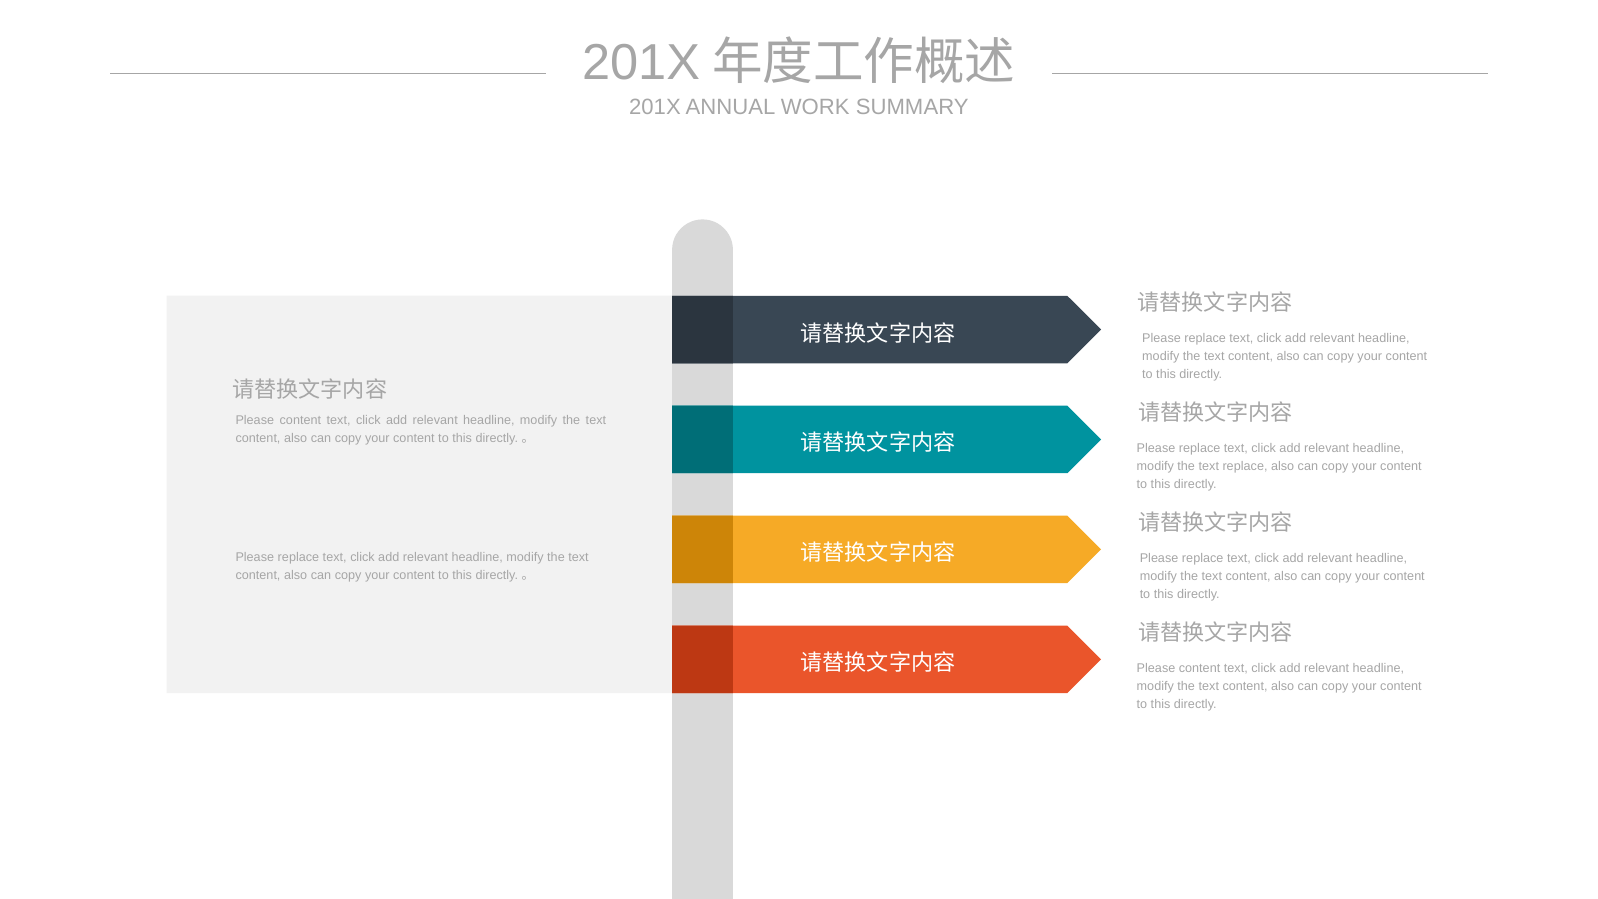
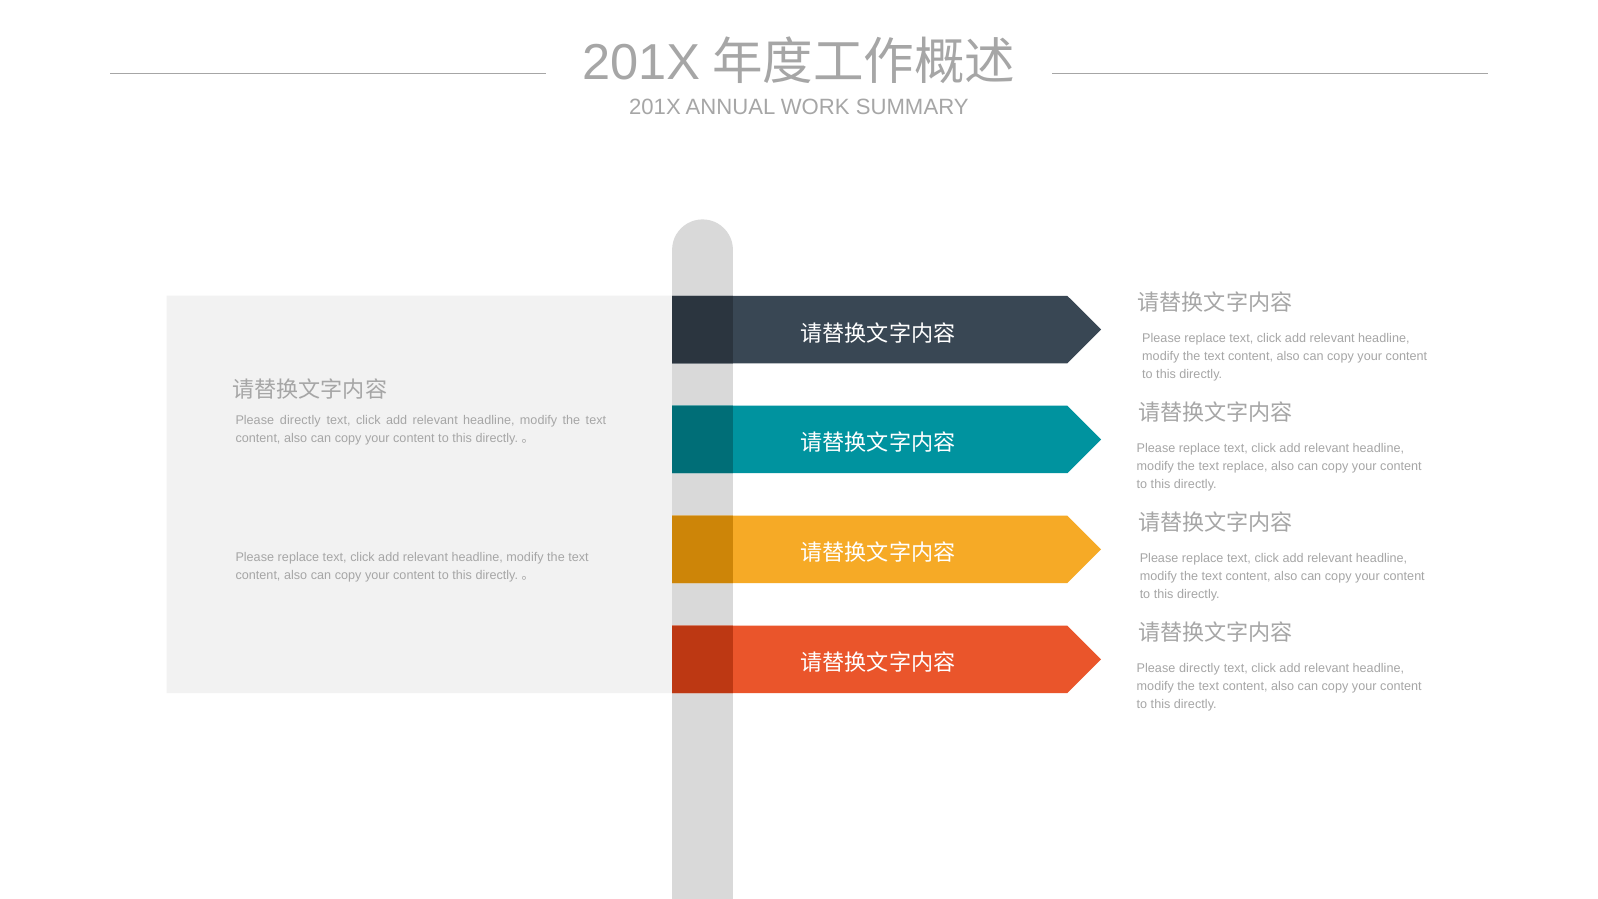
content at (300, 420): content -> directly
content at (1200, 668): content -> directly
